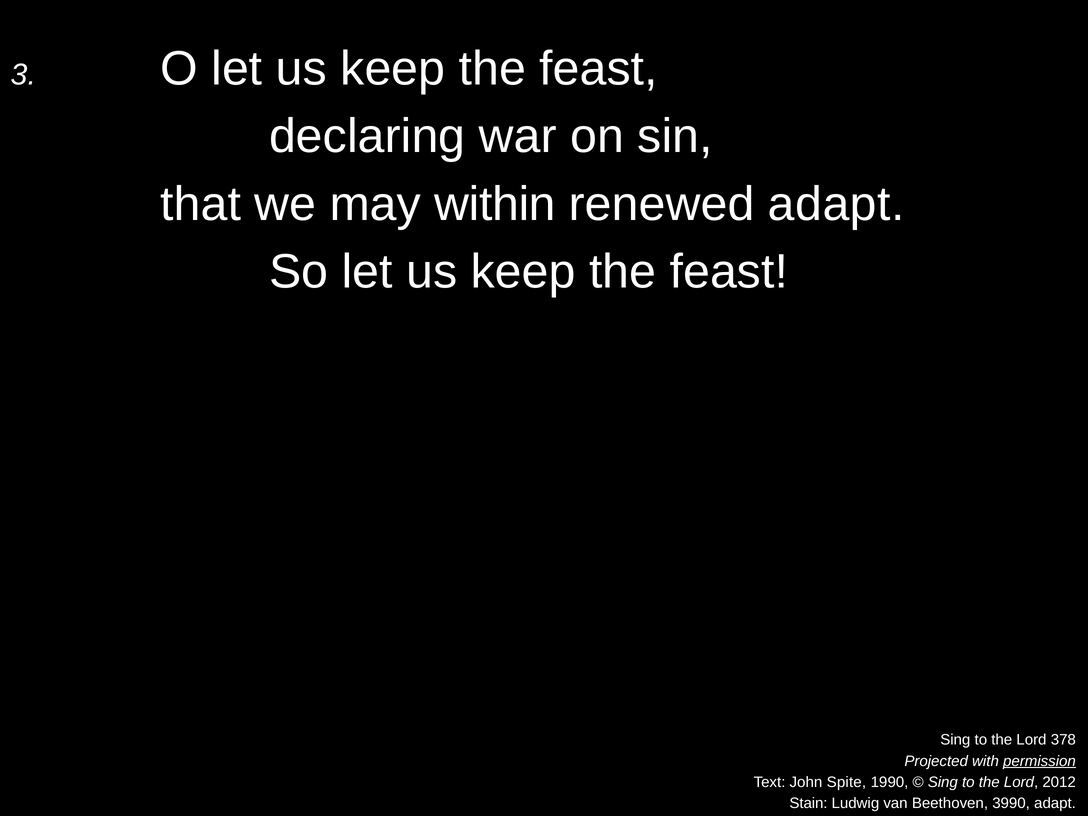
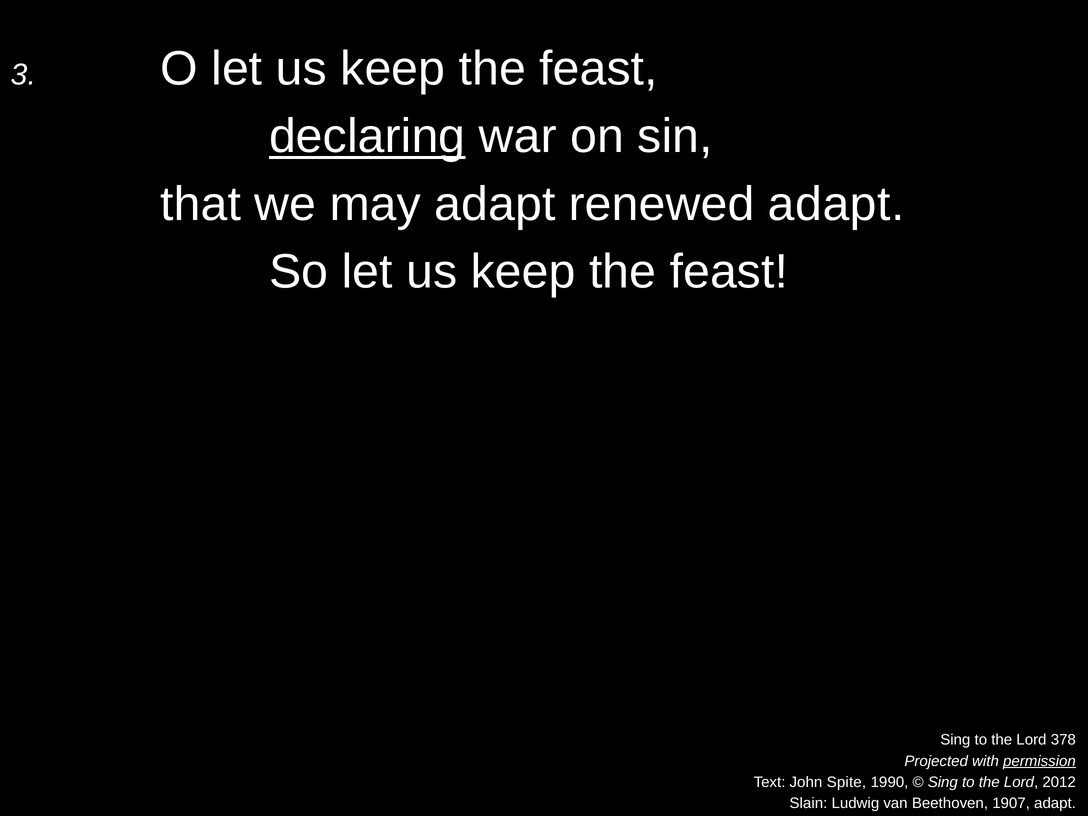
declaring underline: none -> present
may within: within -> adapt
Stain: Stain -> Slain
3990: 3990 -> 1907
